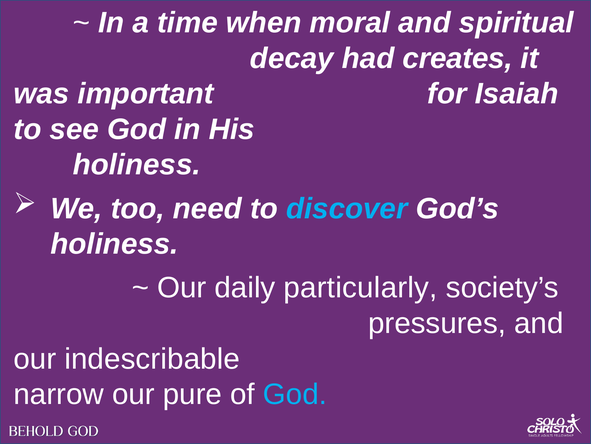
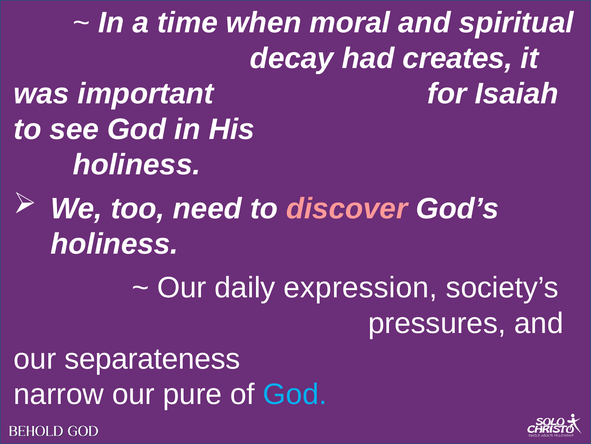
discover colour: light blue -> pink
particularly: particularly -> expression
indescribable: indescribable -> separateness
